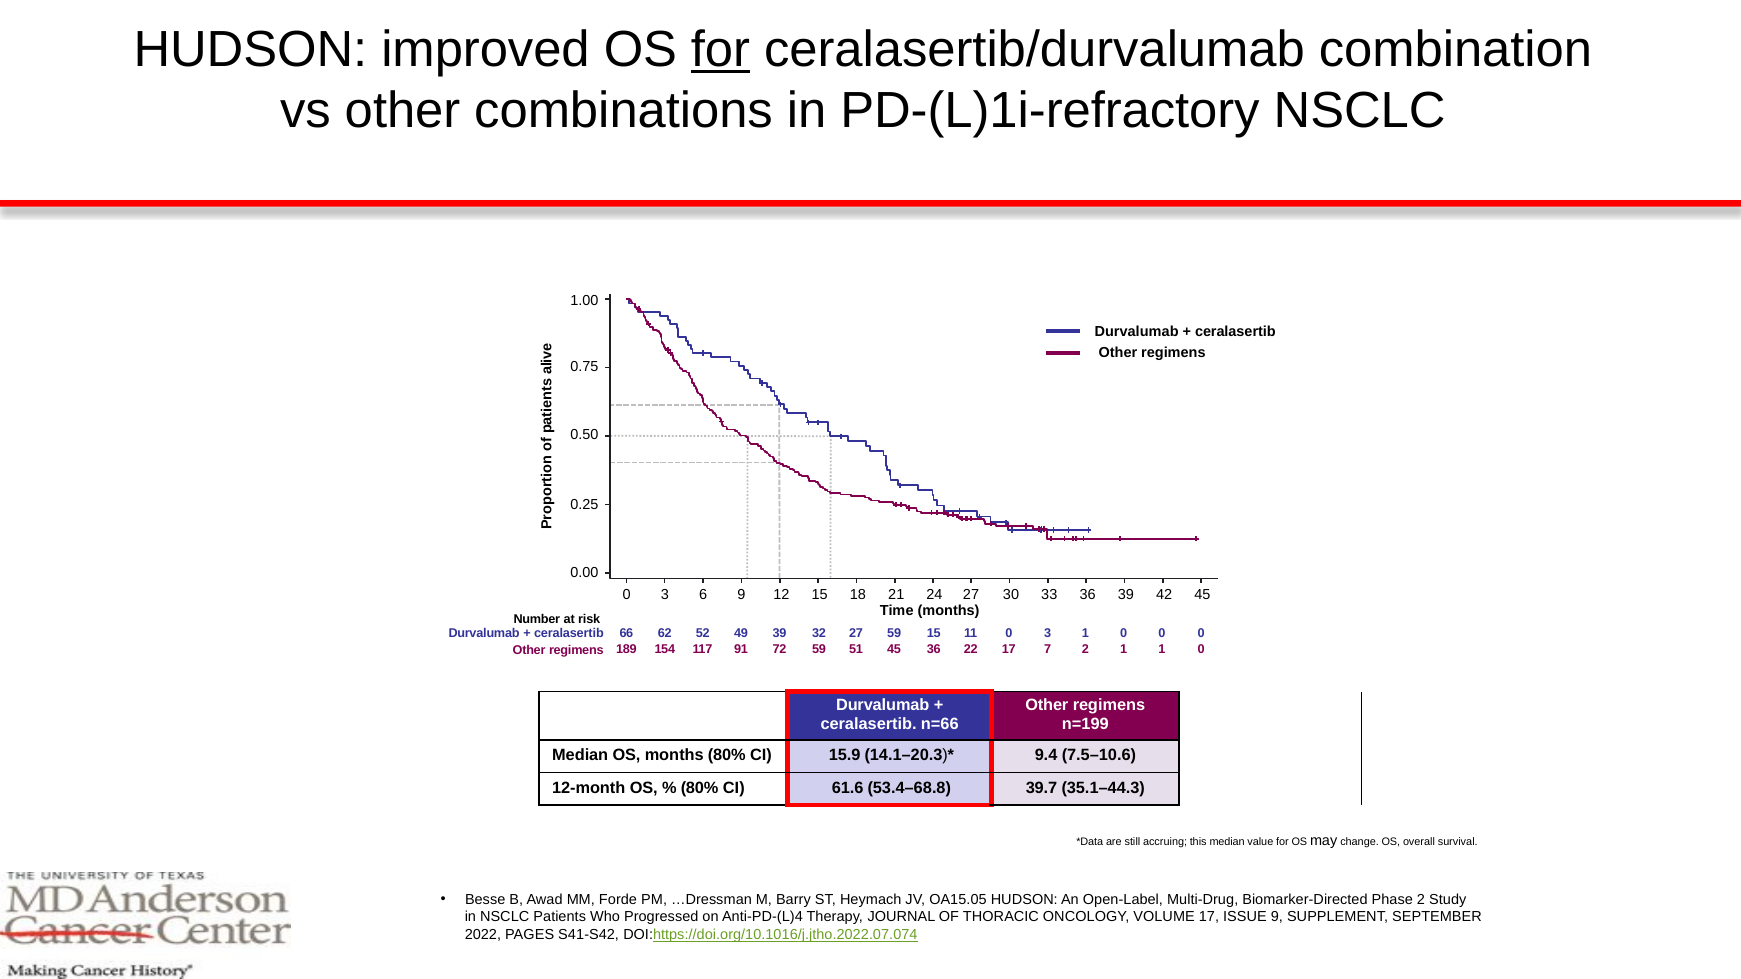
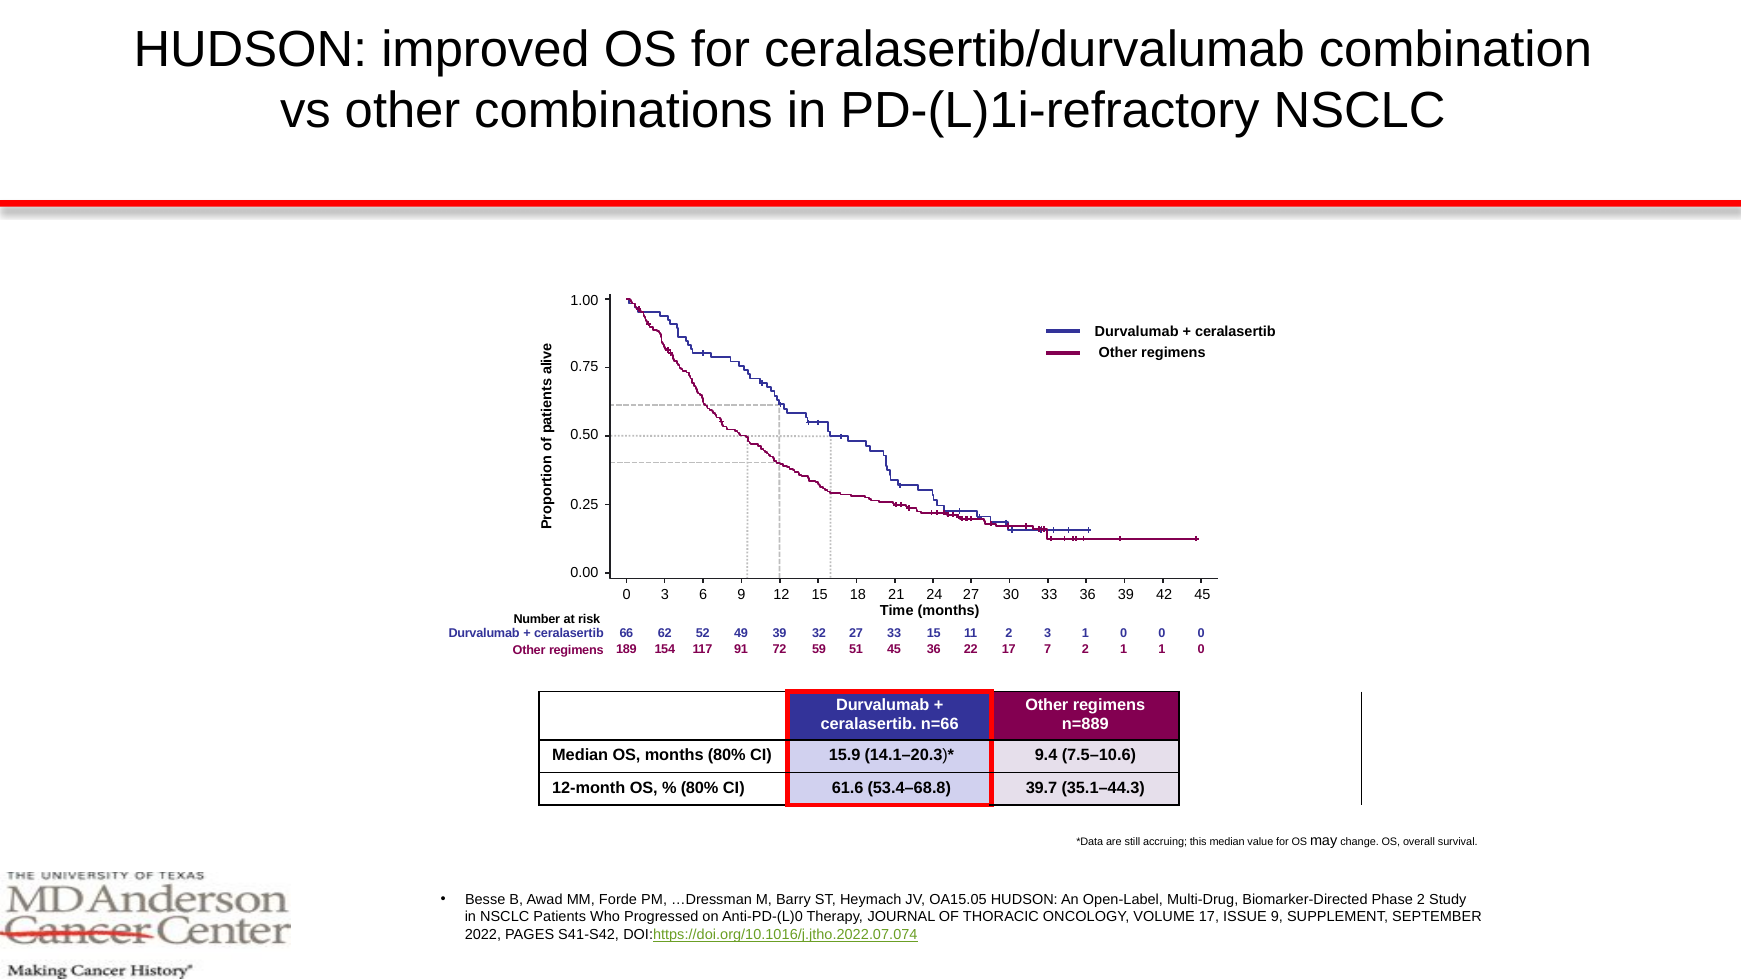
for at (721, 49) underline: present -> none
27 59: 59 -> 33
11 0: 0 -> 2
n=199: n=199 -> n=889
Anti-PD-(L)4: Anti-PD-(L)4 -> Anti-PD-(L)0
